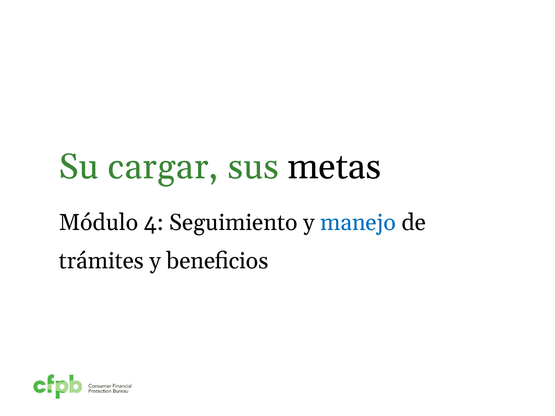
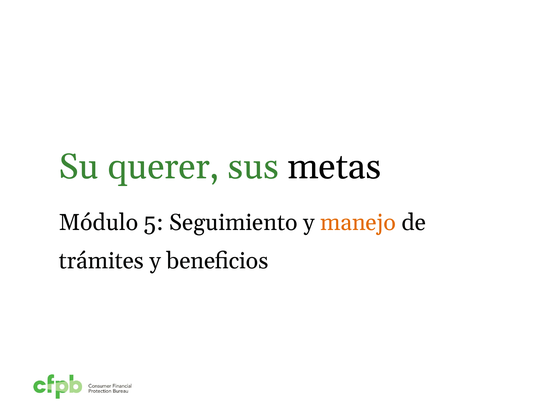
cargar: cargar -> querer
4: 4 -> 5
manejo colour: blue -> orange
